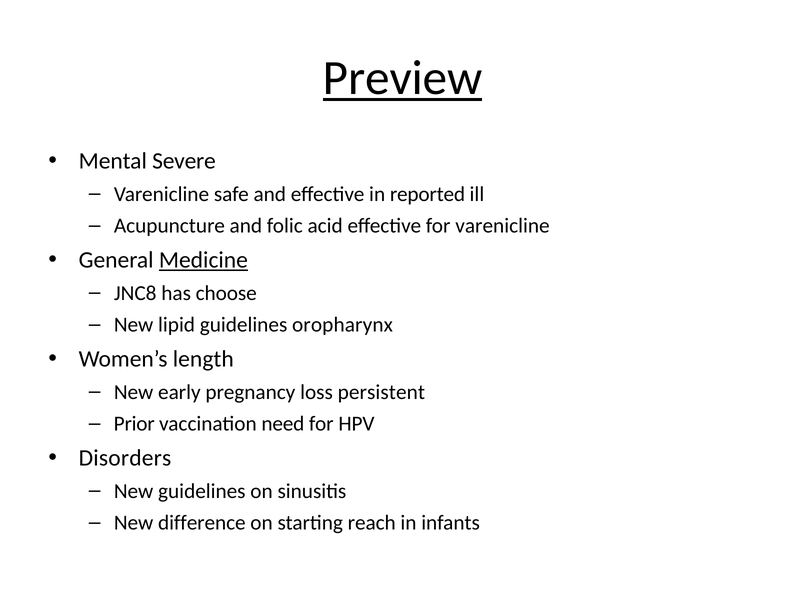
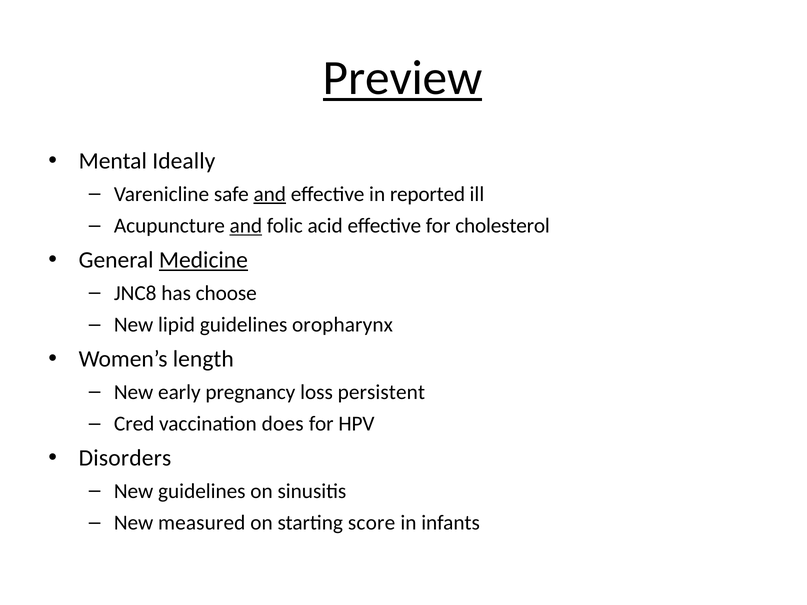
Severe: Severe -> Ideally
and at (270, 194) underline: none -> present
and at (246, 226) underline: none -> present
for varenicline: varenicline -> cholesterol
Prior: Prior -> Cred
need: need -> does
difference: difference -> measured
reach: reach -> score
